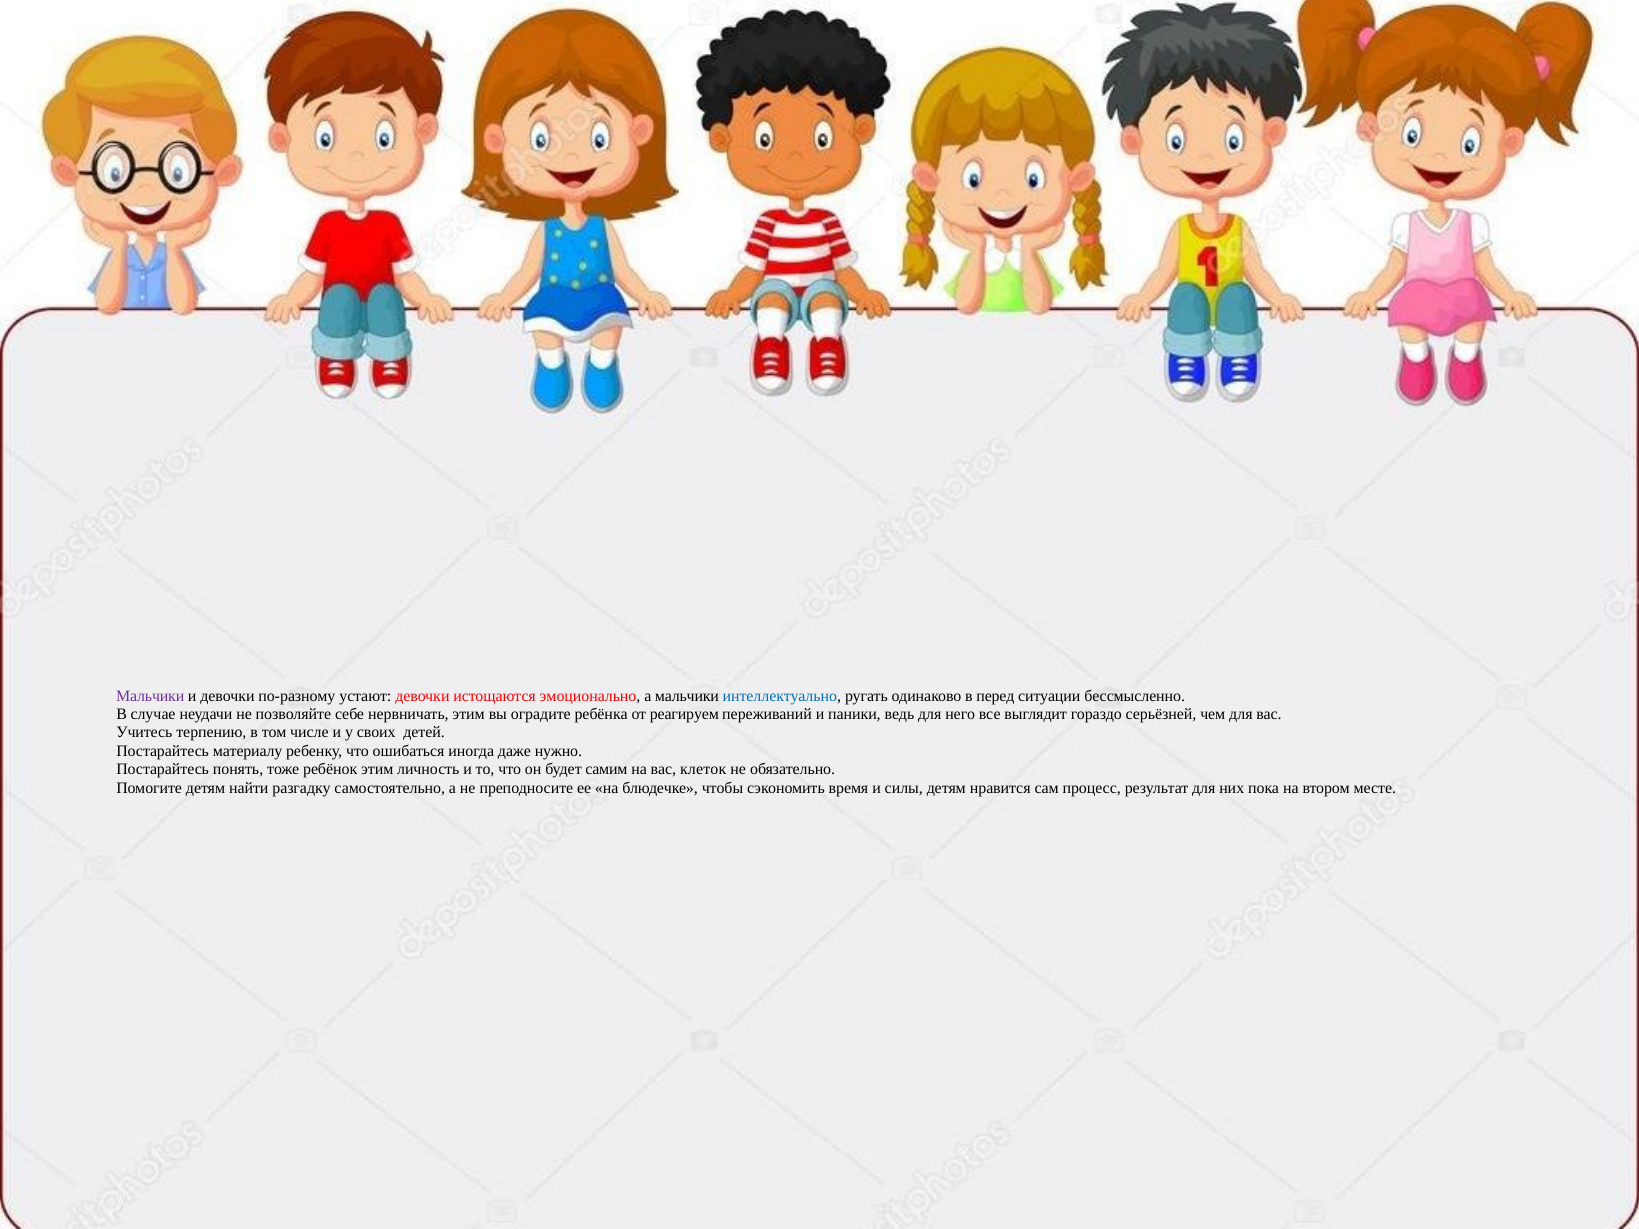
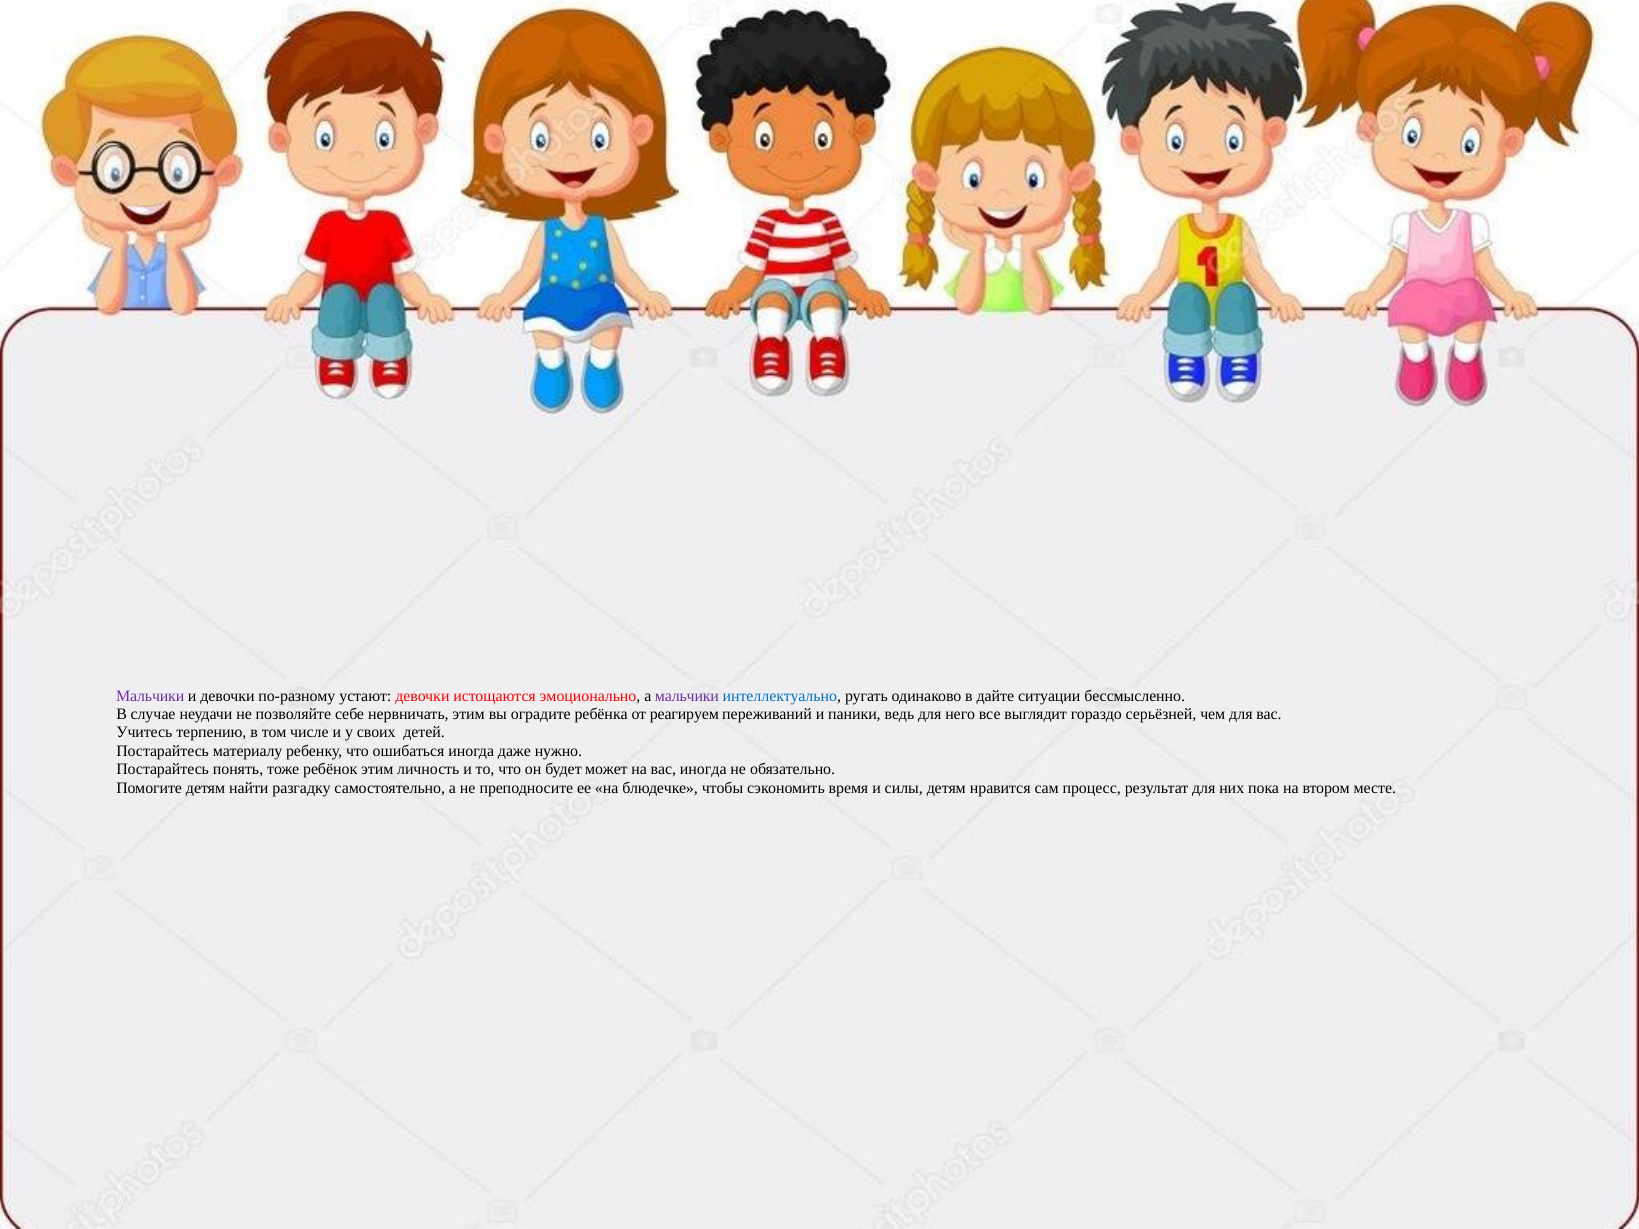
мальчики at (687, 696) colour: black -> purple
перед: перед -> дайте
самим: самим -> может
вас клеток: клеток -> иногда
